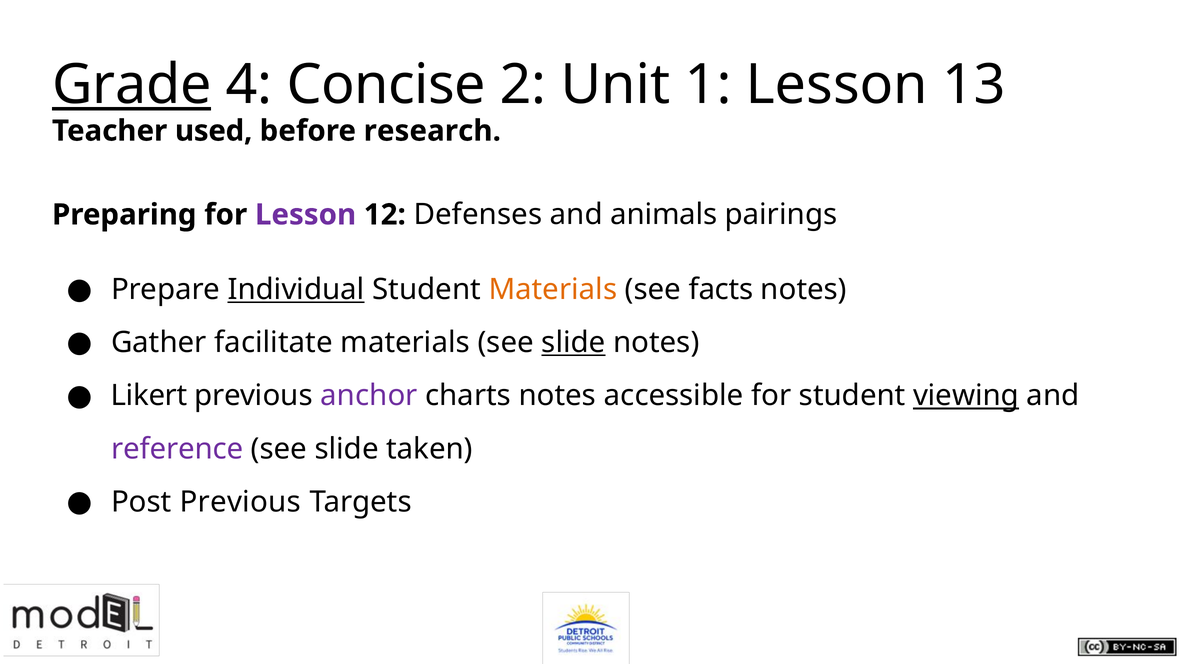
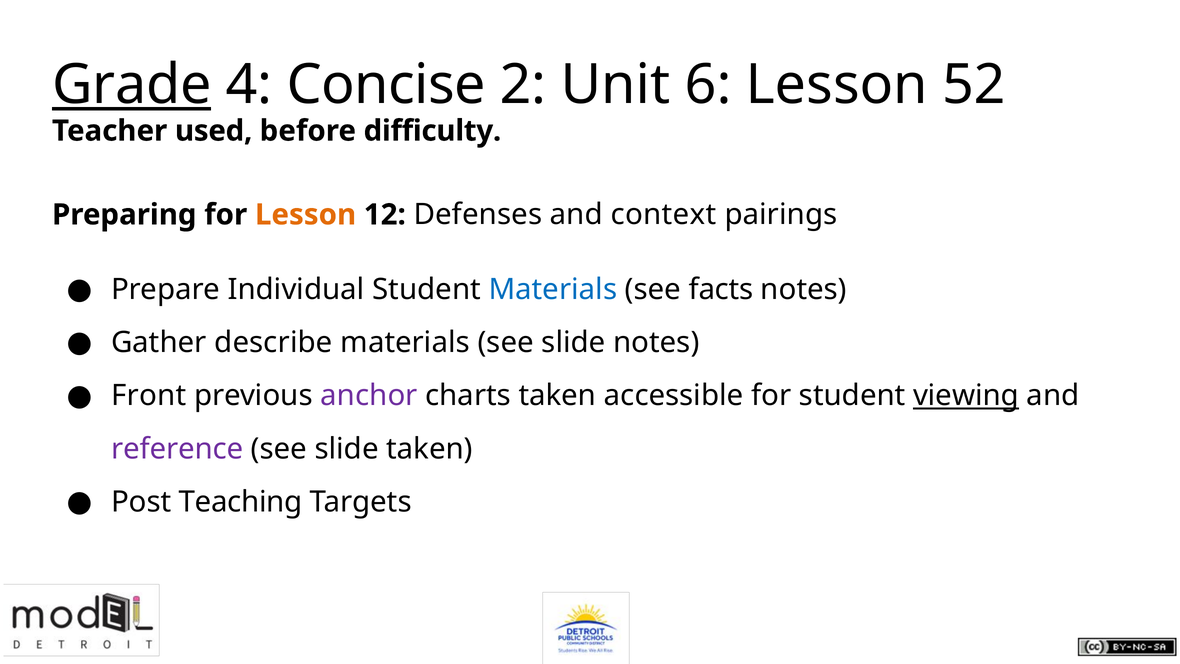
1: 1 -> 6
13: 13 -> 52
research: research -> difficulty
Lesson at (306, 215) colour: purple -> orange
animals: animals -> context
Individual underline: present -> none
Materials at (553, 289) colour: orange -> blue
facilitate: facilitate -> describe
slide at (573, 343) underline: present -> none
Likert: Likert -> Front
charts notes: notes -> taken
Post Previous: Previous -> Teaching
